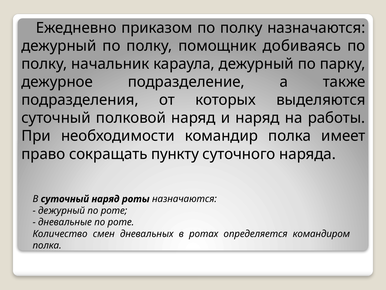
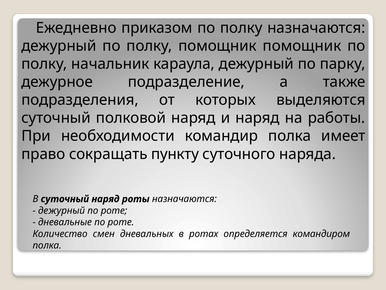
помощник добиваясь: добиваясь -> помощник
